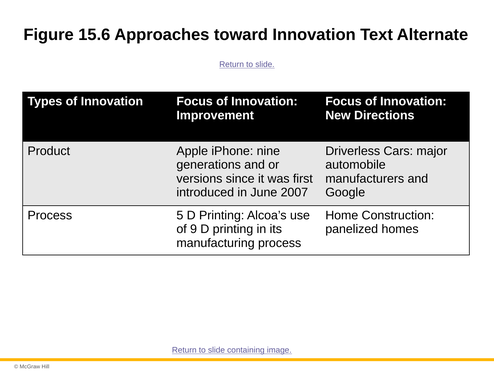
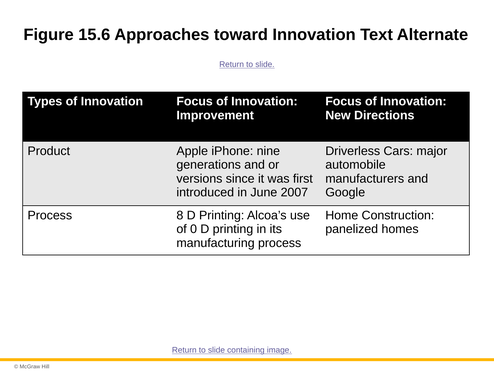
5: 5 -> 8
9: 9 -> 0
